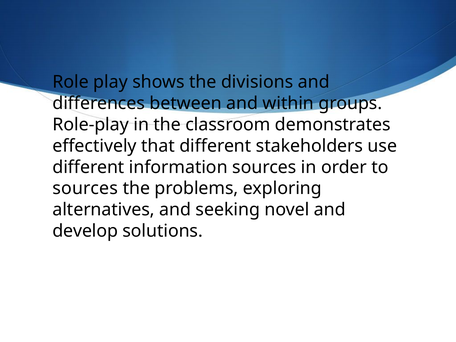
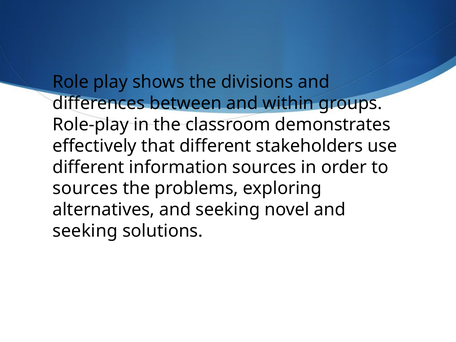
develop at (85, 231): develop -> seeking
